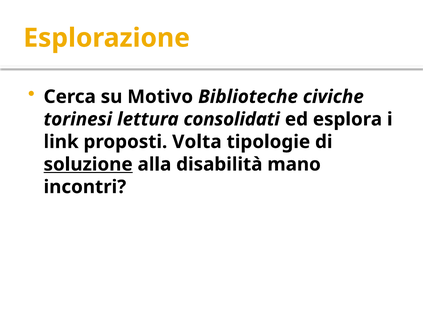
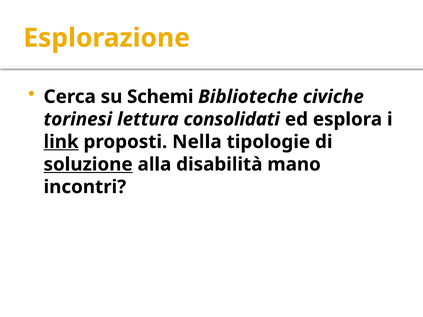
Motivo: Motivo -> Schemi
link underline: none -> present
Volta: Volta -> Nella
